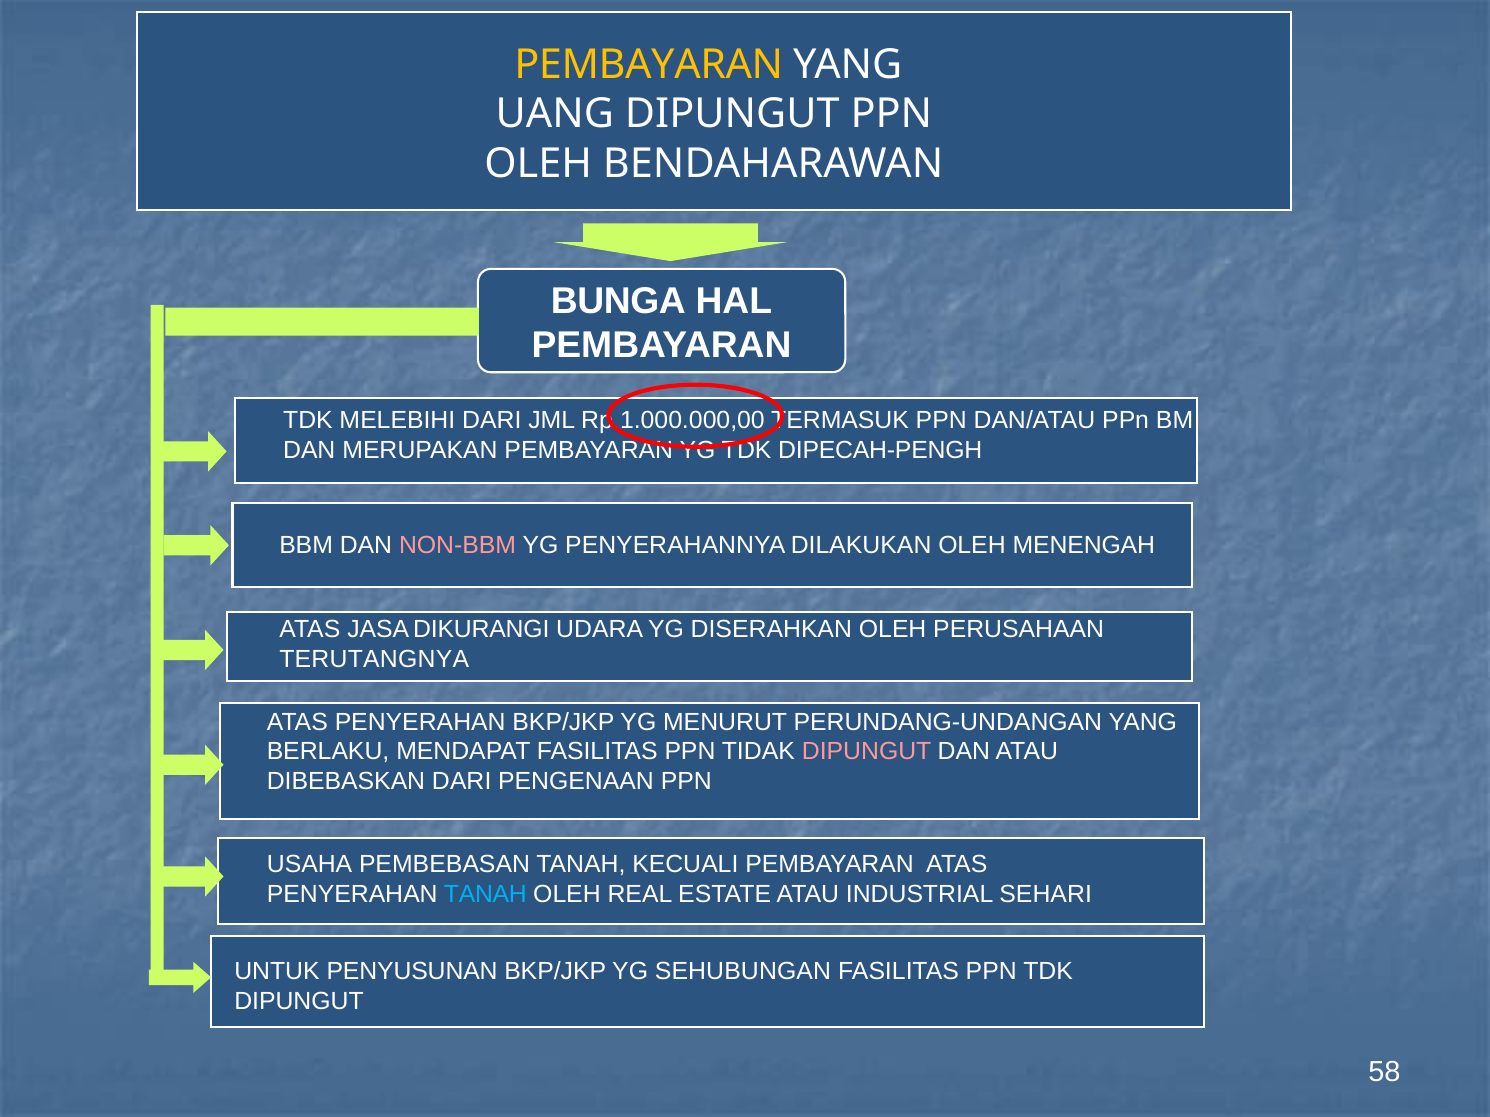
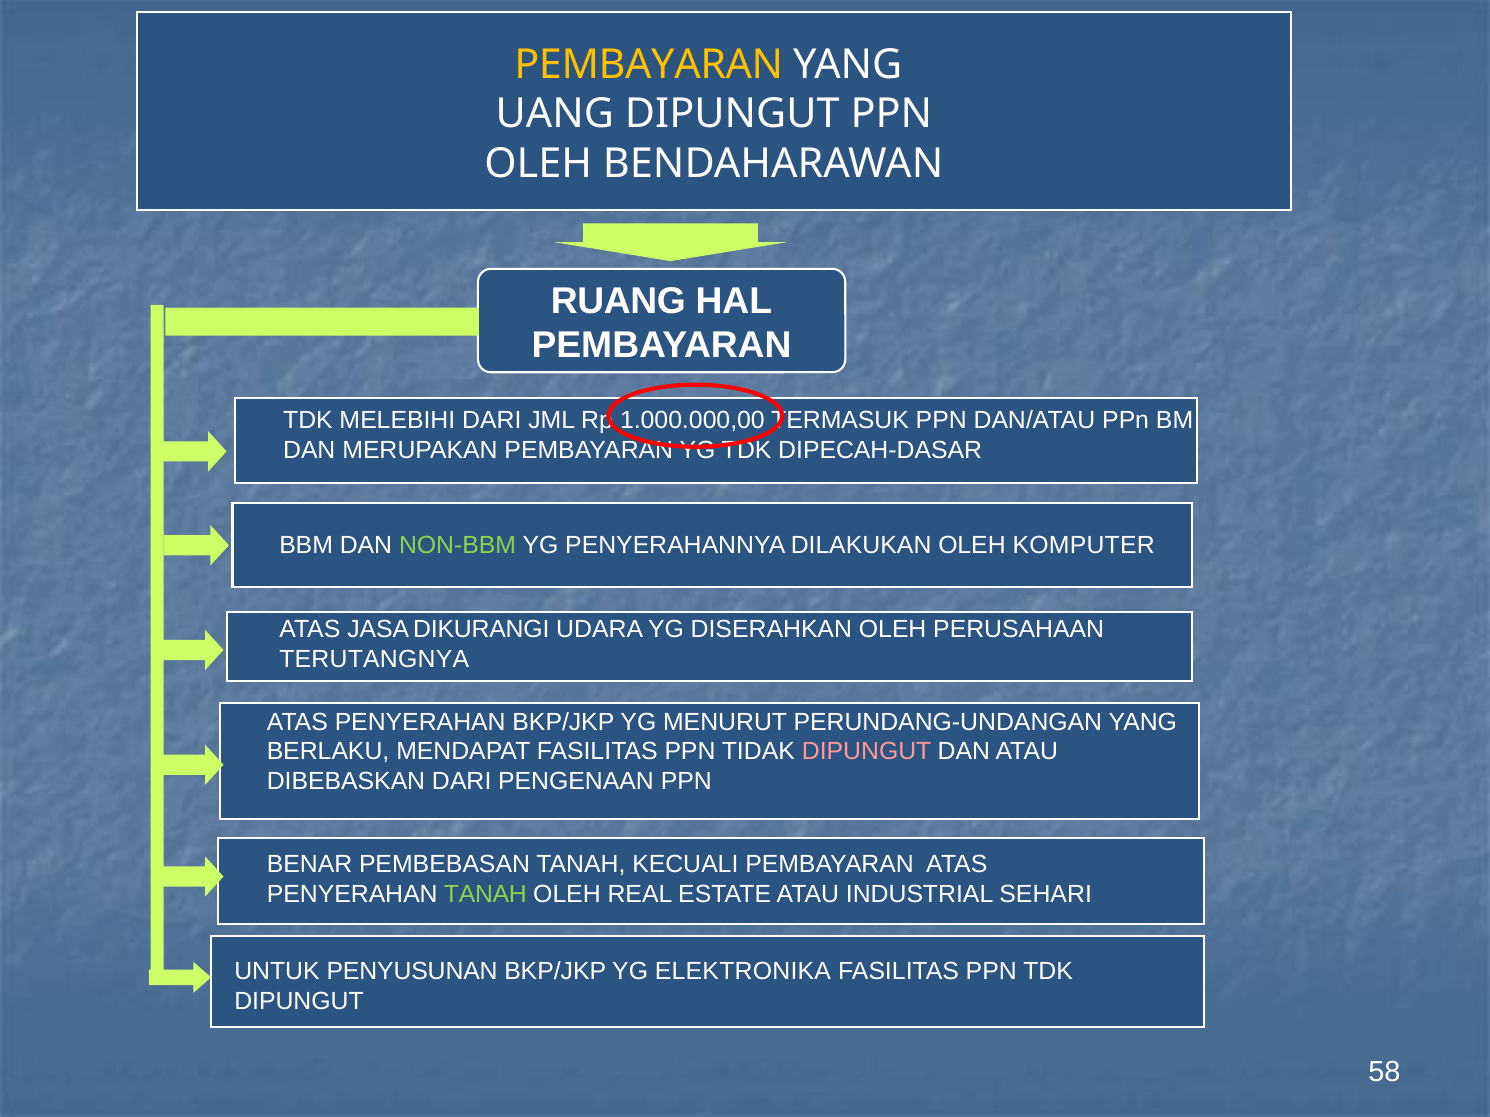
BUNGA: BUNGA -> RUANG
DIPECAH-PENGH: DIPECAH-PENGH -> DIPECAH-DASAR
NON-BBM colour: pink -> light green
MENENGAH: MENENGAH -> KOMPUTER
USAHA: USAHA -> BENAR
TANAH at (485, 895) colour: light blue -> light green
SEHUBUNGAN: SEHUBUNGAN -> ELEKTRONIKA
